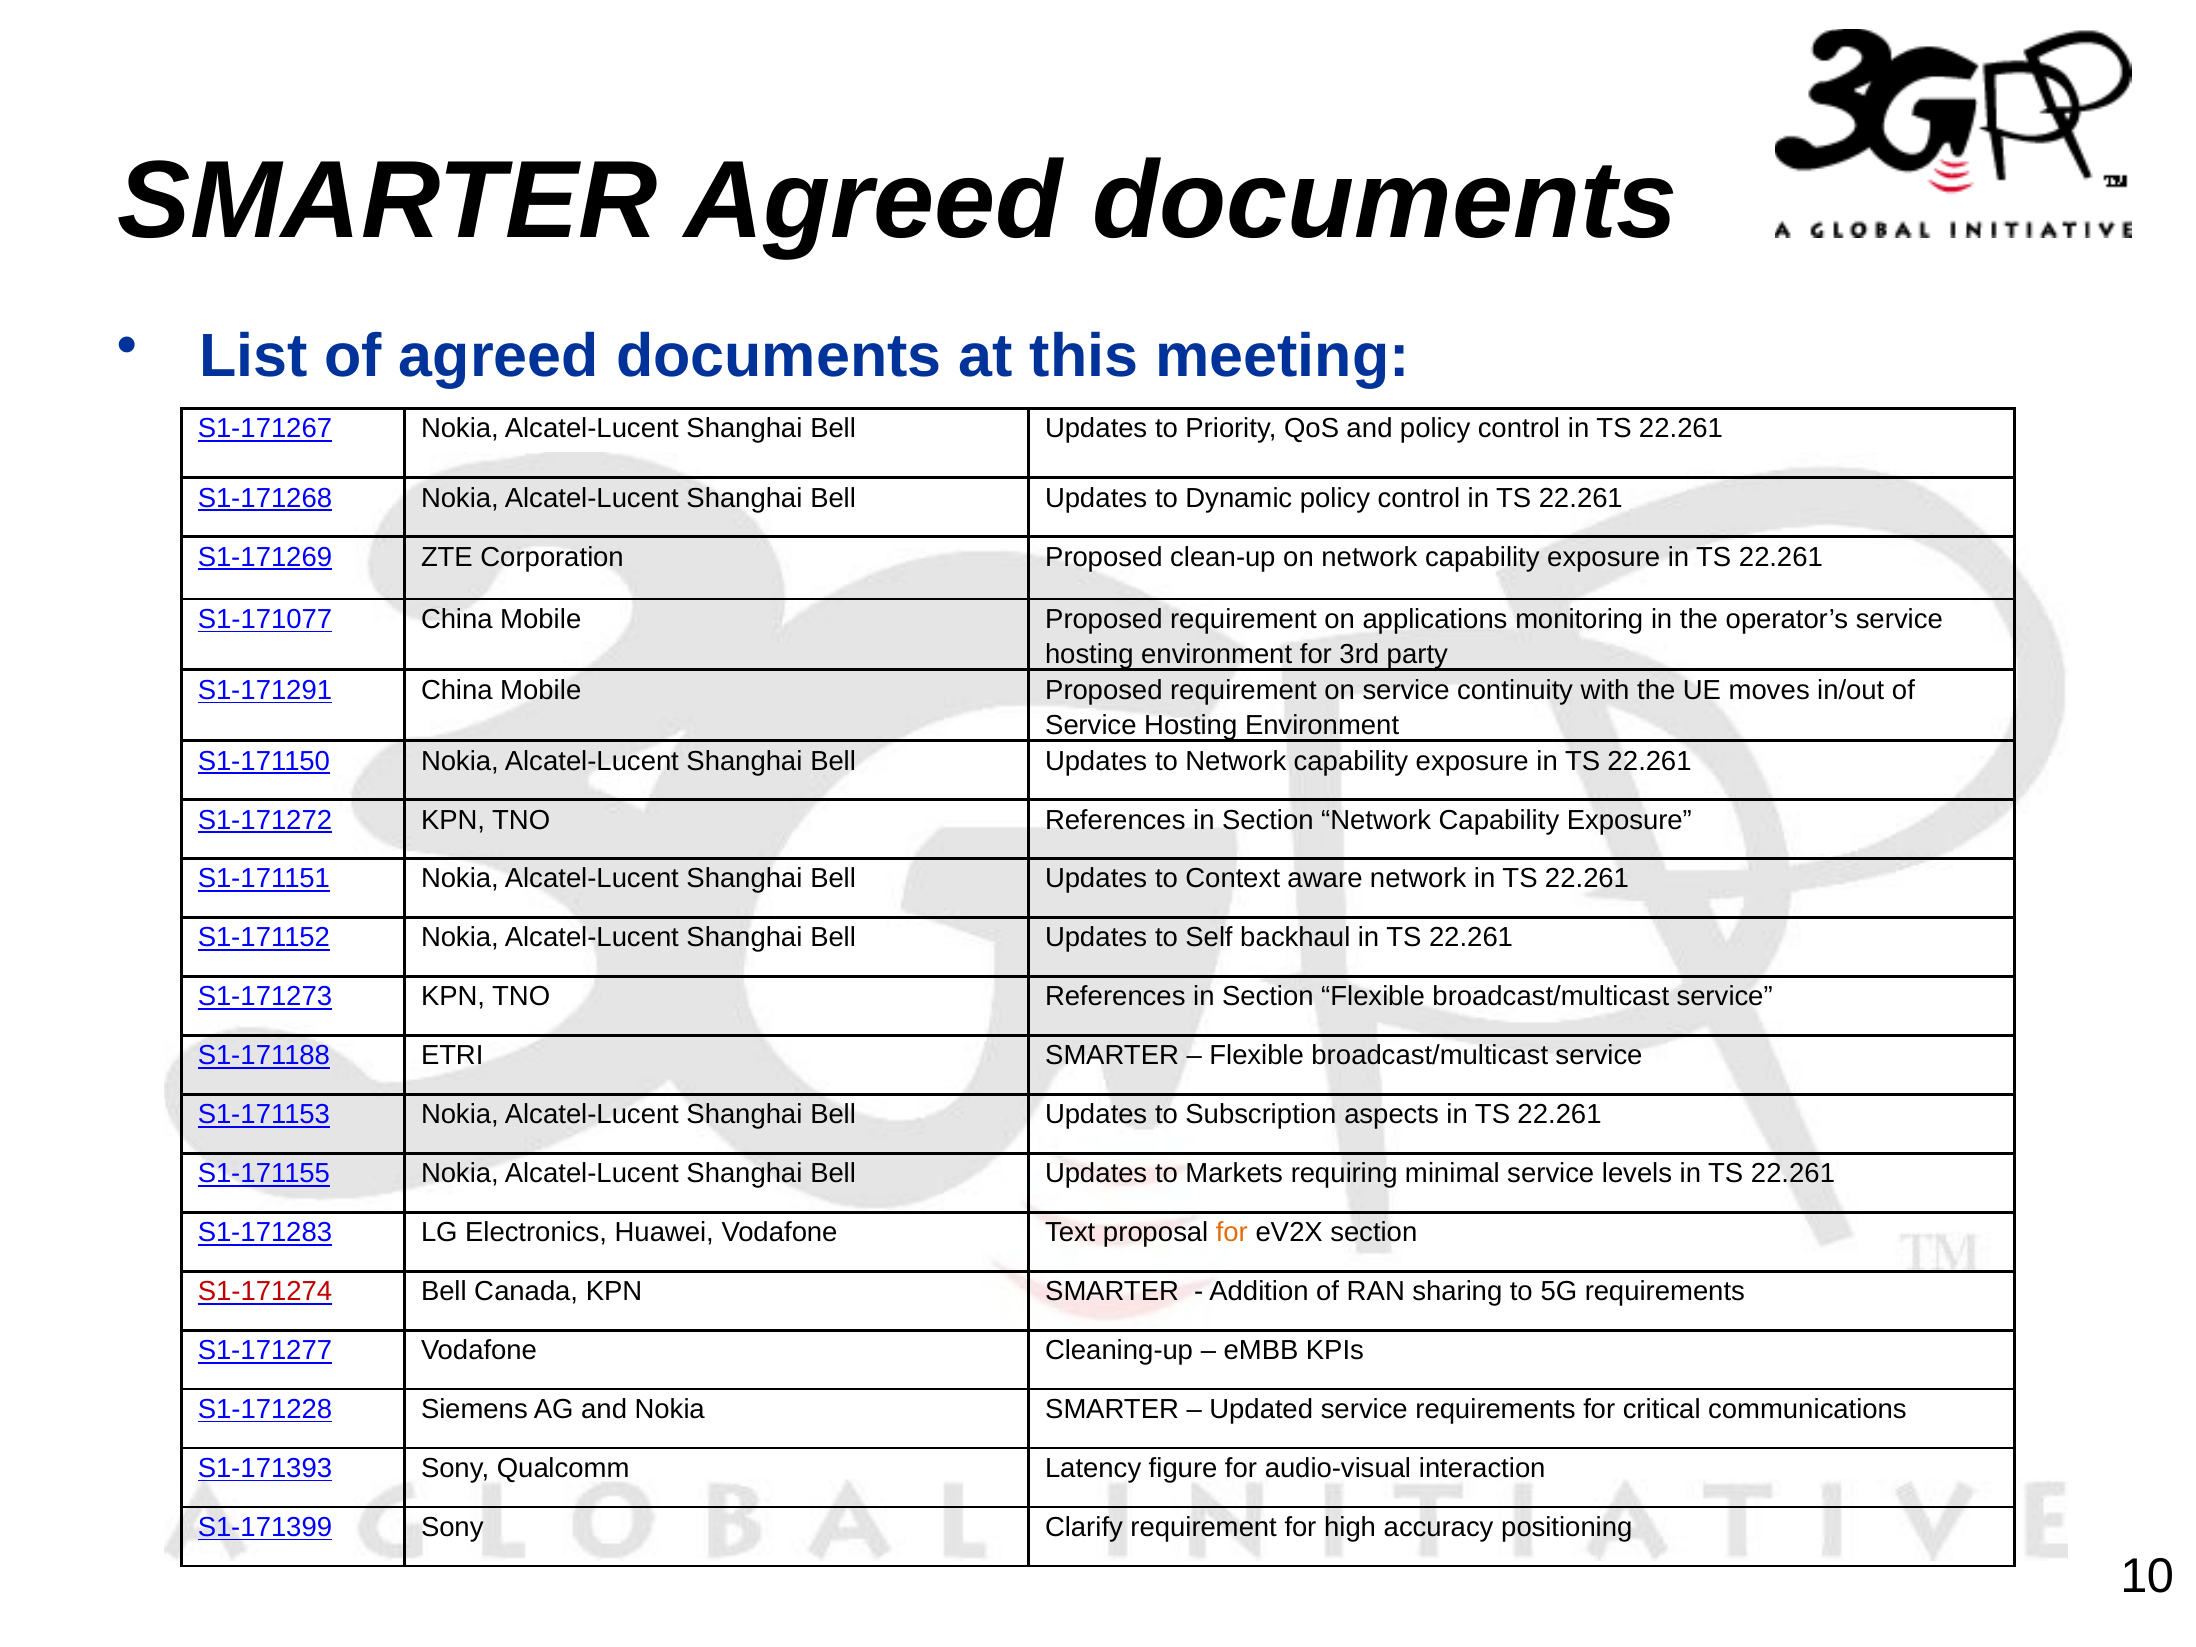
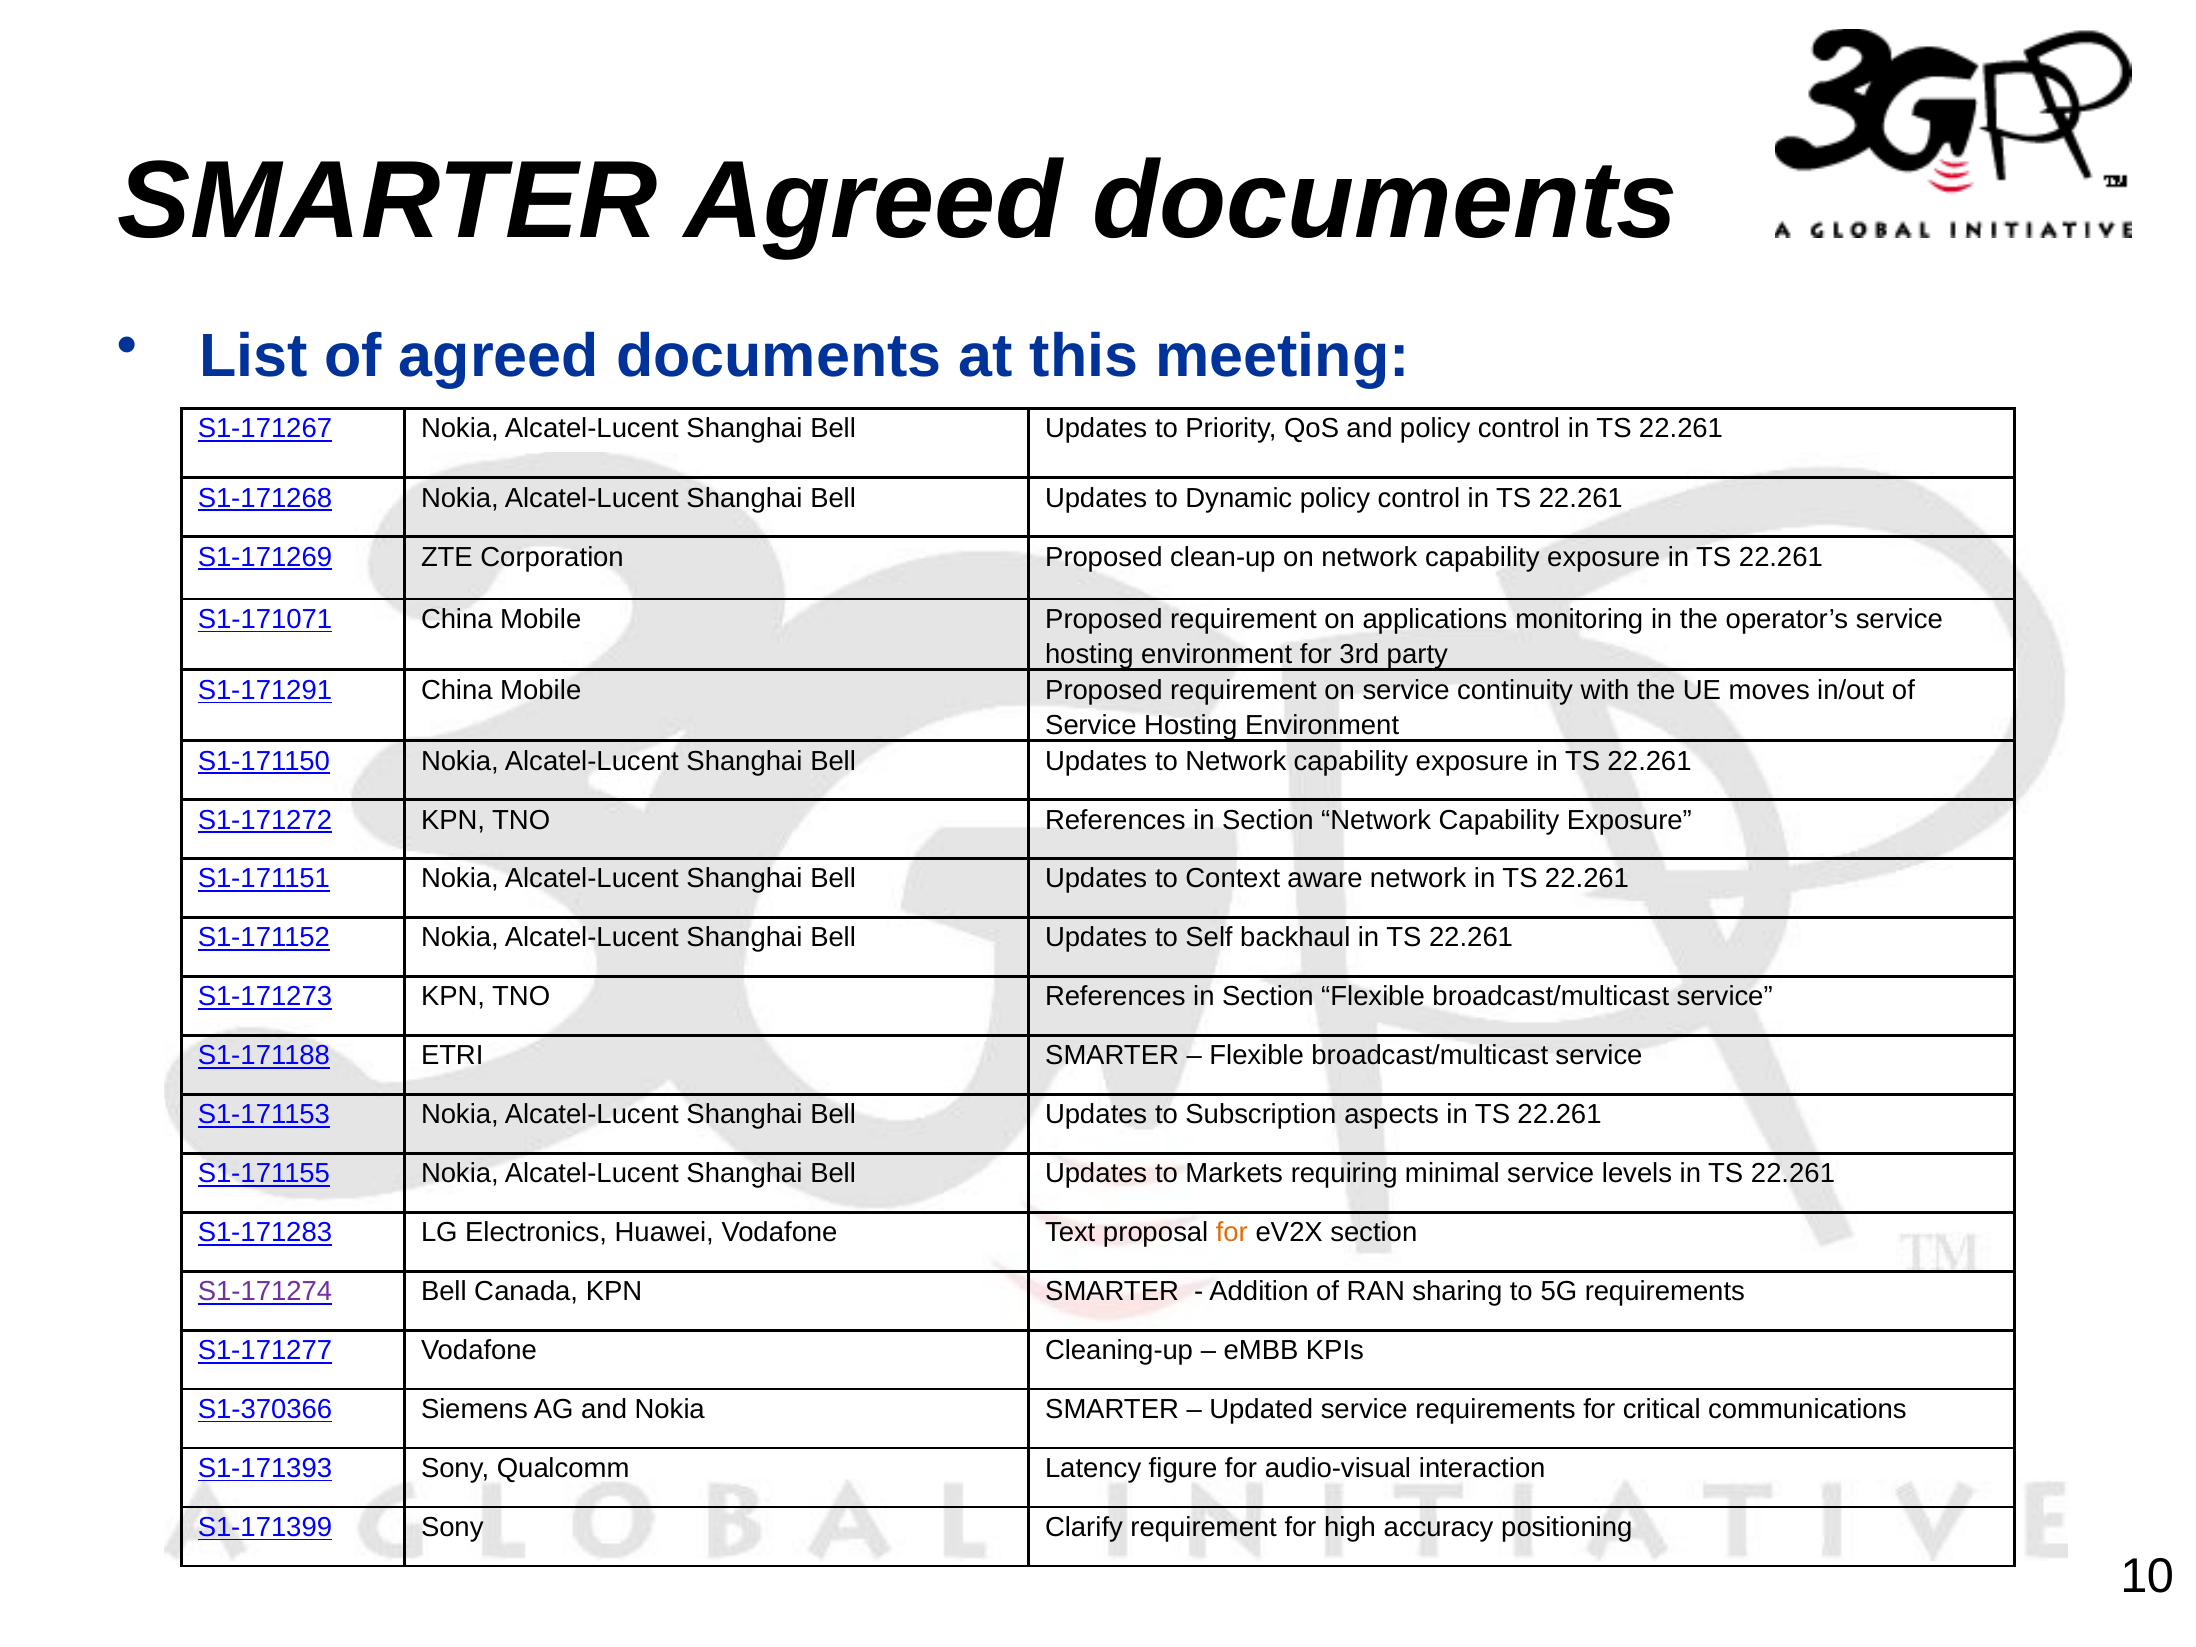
S1-171077: S1-171077 -> S1-171071
S1-171274 colour: red -> purple
S1-171228: S1-171228 -> S1-370366
